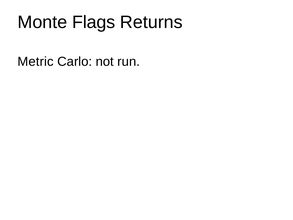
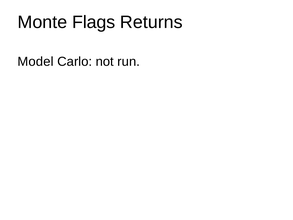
Metric: Metric -> Model
